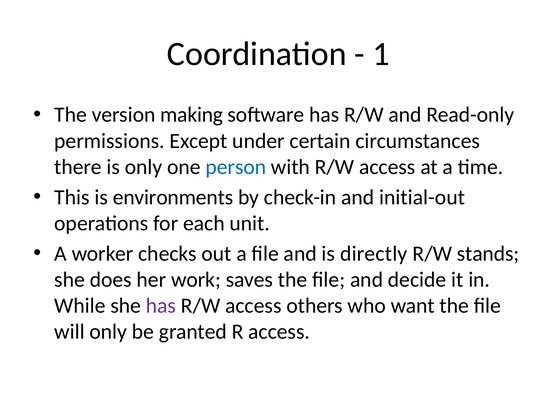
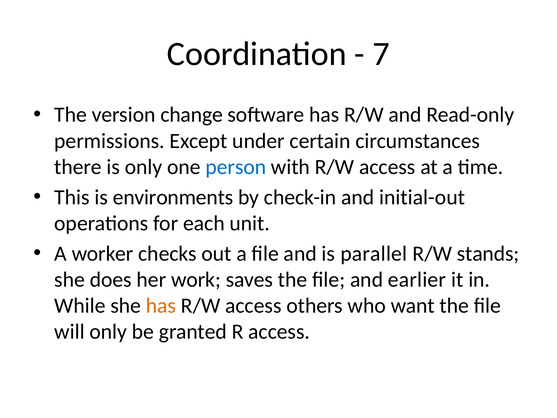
1: 1 -> 7
making: making -> change
directly: directly -> parallel
decide: decide -> earlier
has at (161, 306) colour: purple -> orange
